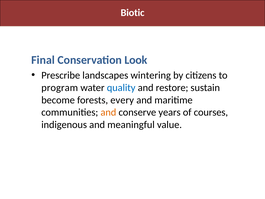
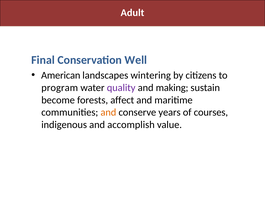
Biotic: Biotic -> Adult
Look: Look -> Well
Prescribe: Prescribe -> American
quality colour: blue -> purple
restore: restore -> making
every: every -> affect
meaningful: meaningful -> accomplish
